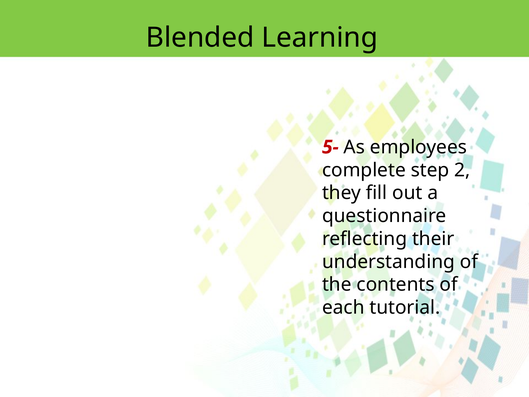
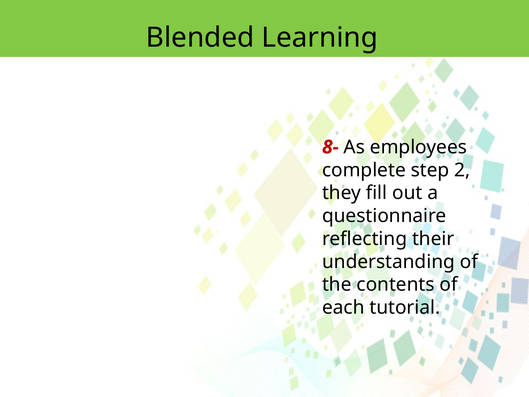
5-: 5- -> 8-
